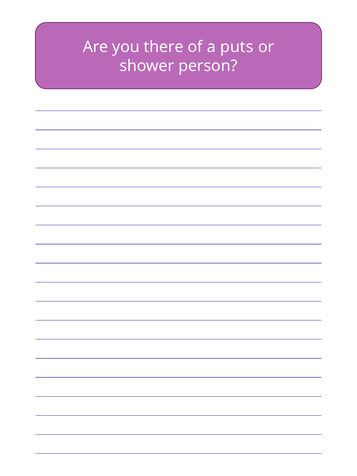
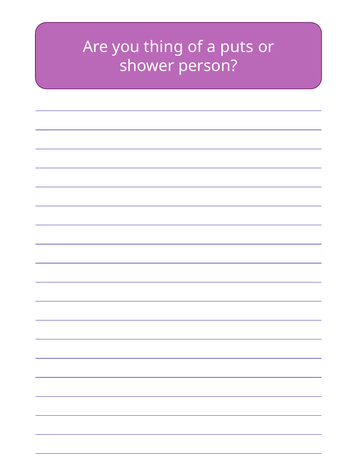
there: there -> thing
